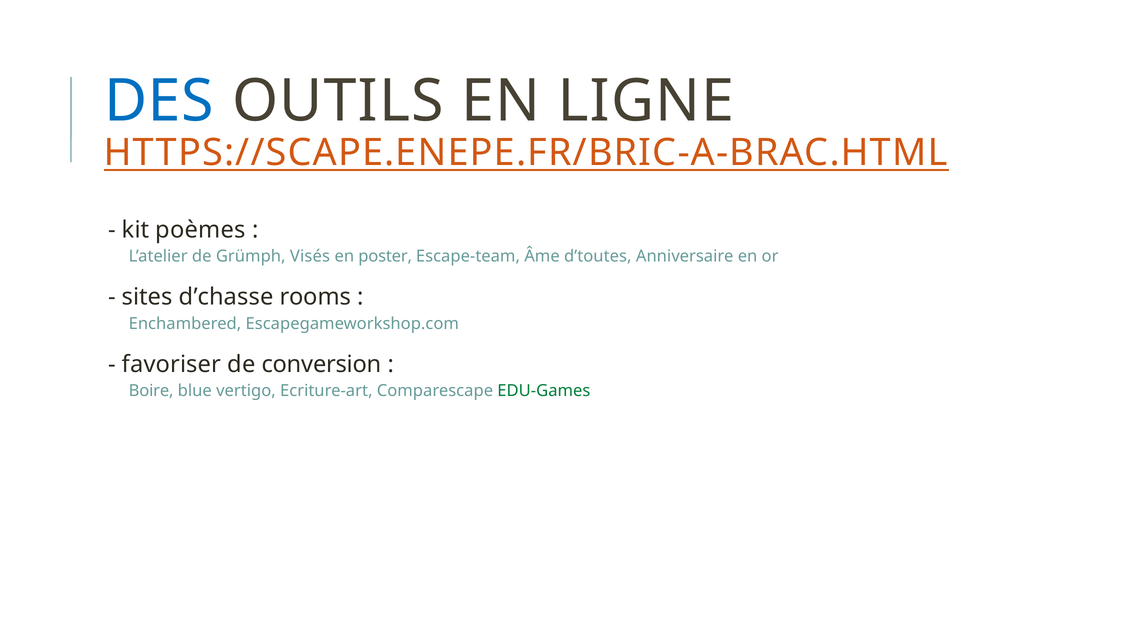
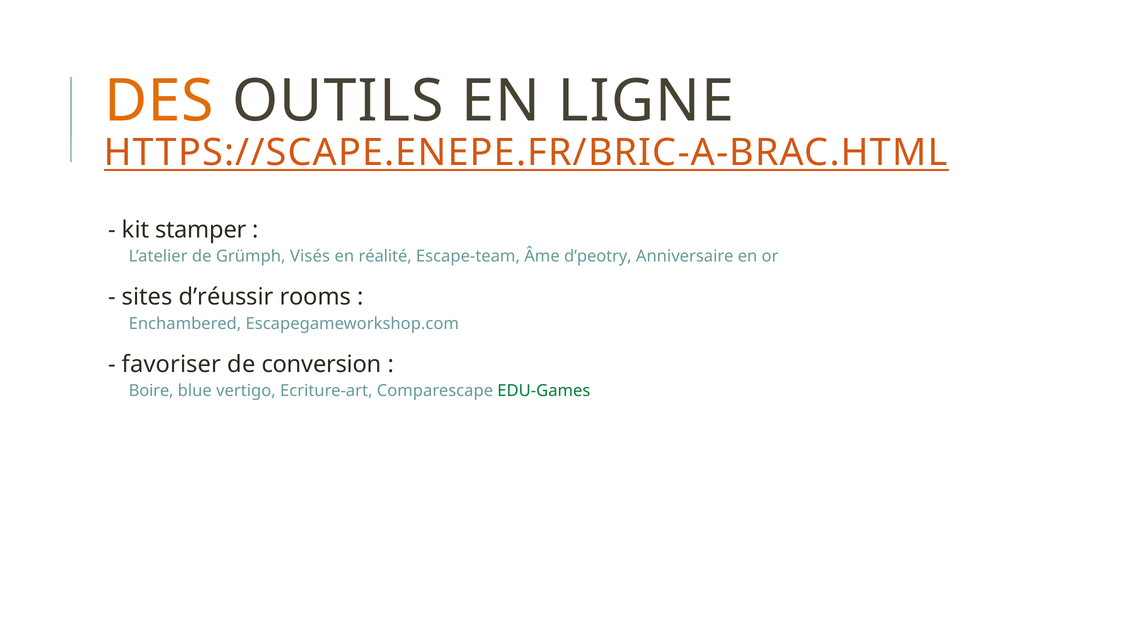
DES colour: blue -> orange
poèmes: poèmes -> stamper
poster: poster -> réalité
d’toutes: d’toutes -> d’peotry
d’chasse: d’chasse -> d’réussir
